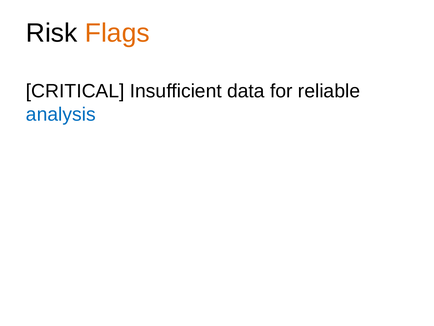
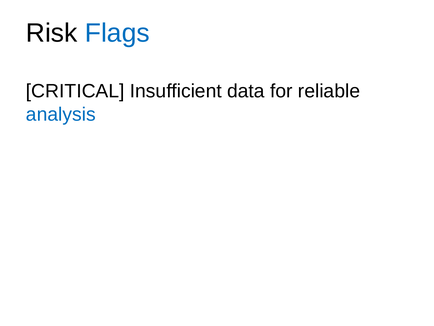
Flags colour: orange -> blue
